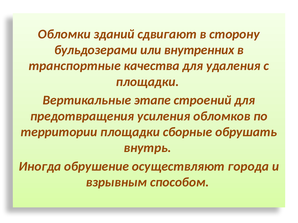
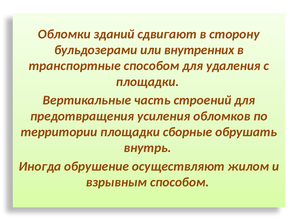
транспортные качества: качества -> способом
этапе: этапе -> часть
города: города -> жилом
